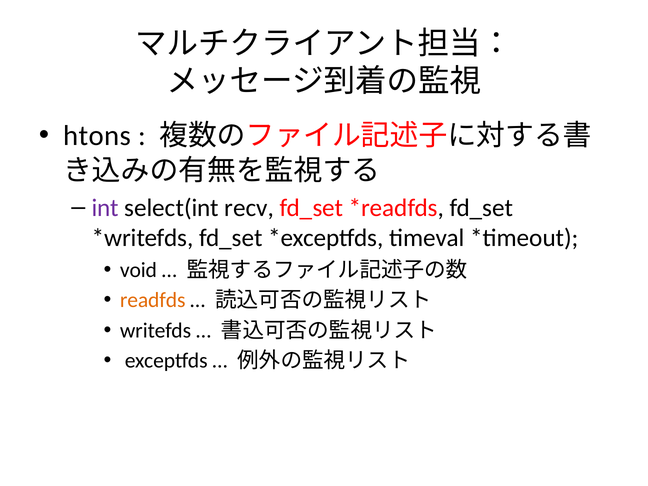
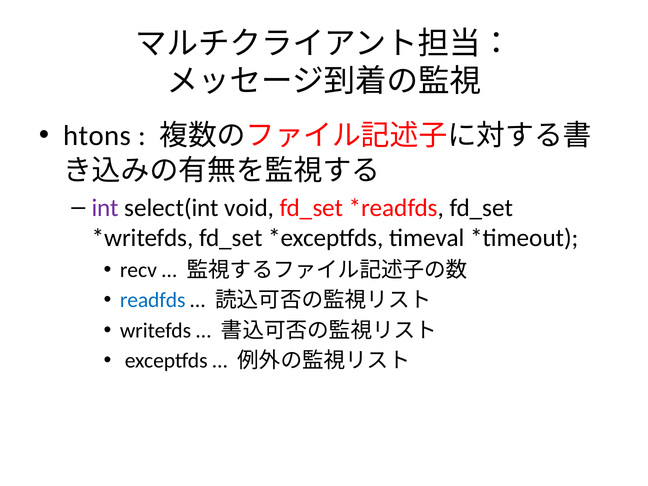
recv: recv -> void
void: void -> recv
readfds colour: orange -> blue
